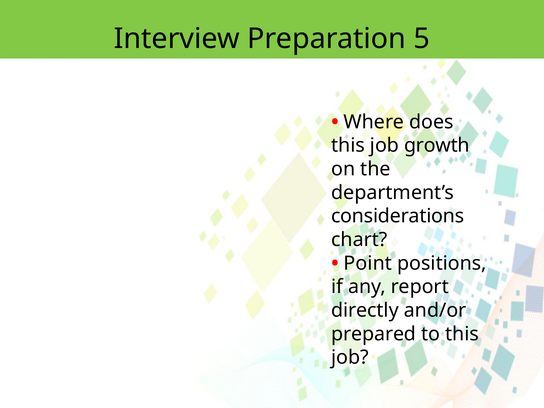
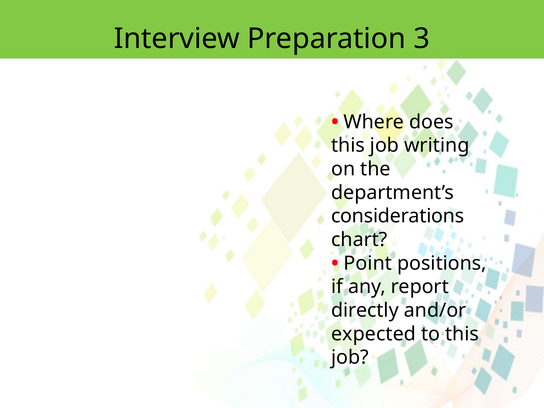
5: 5 -> 3
growth: growth -> writing
prepared: prepared -> expected
